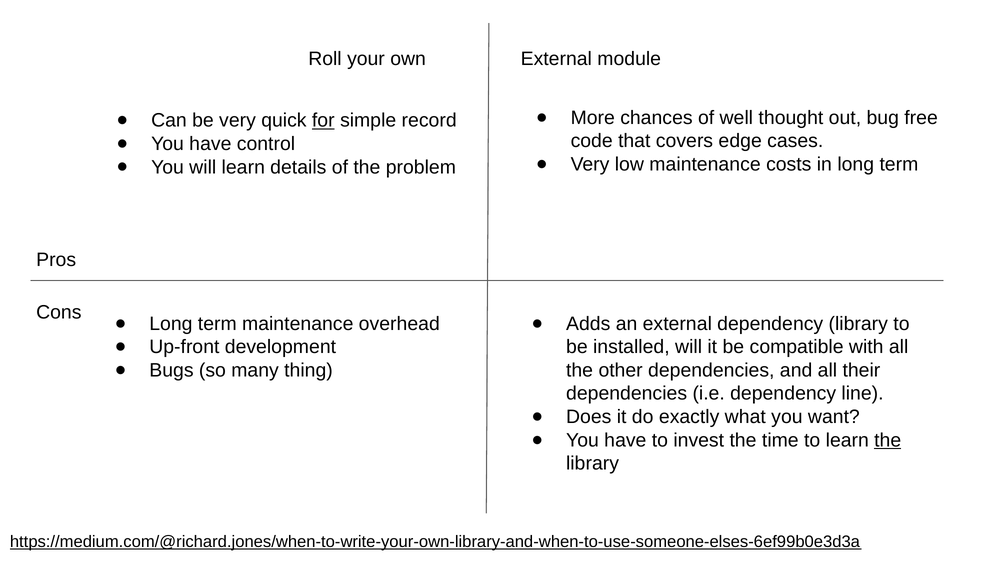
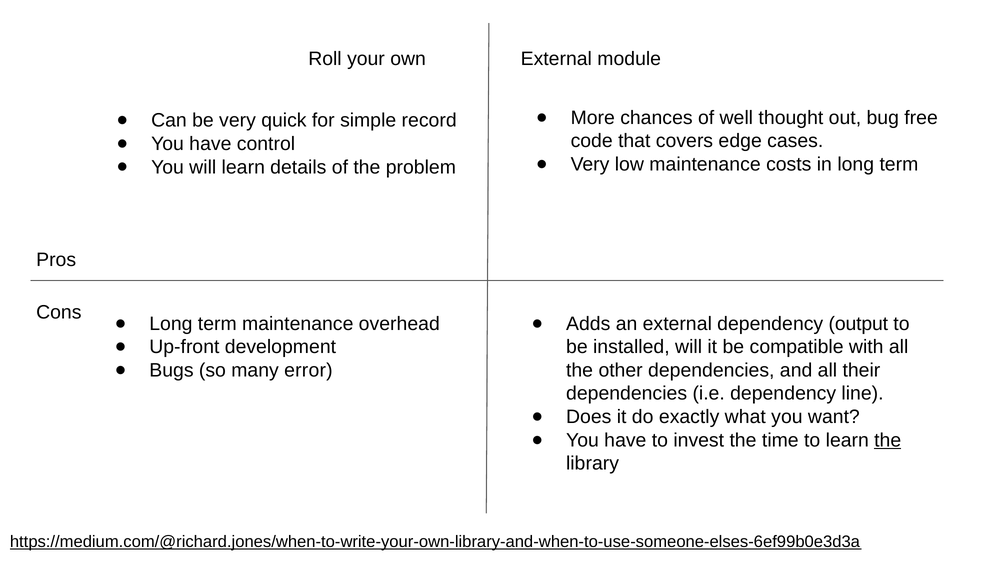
for underline: present -> none
dependency library: library -> output
thing: thing -> error
